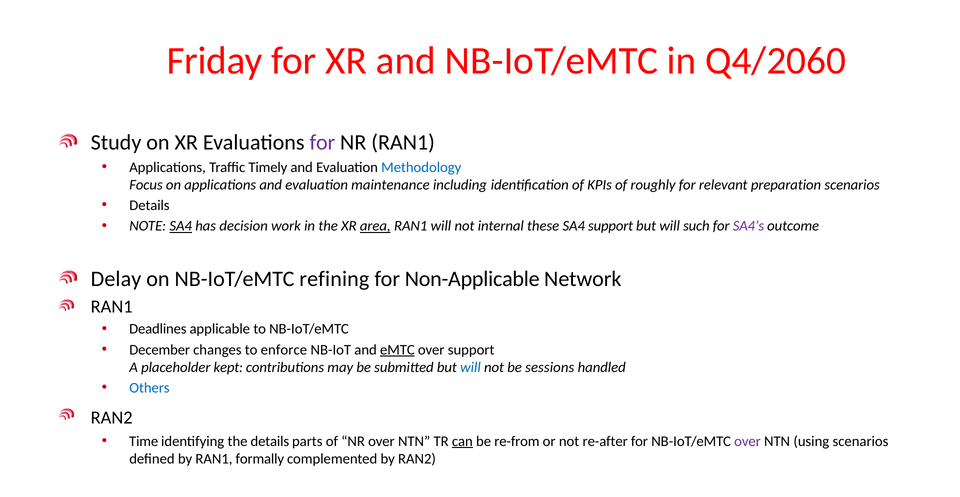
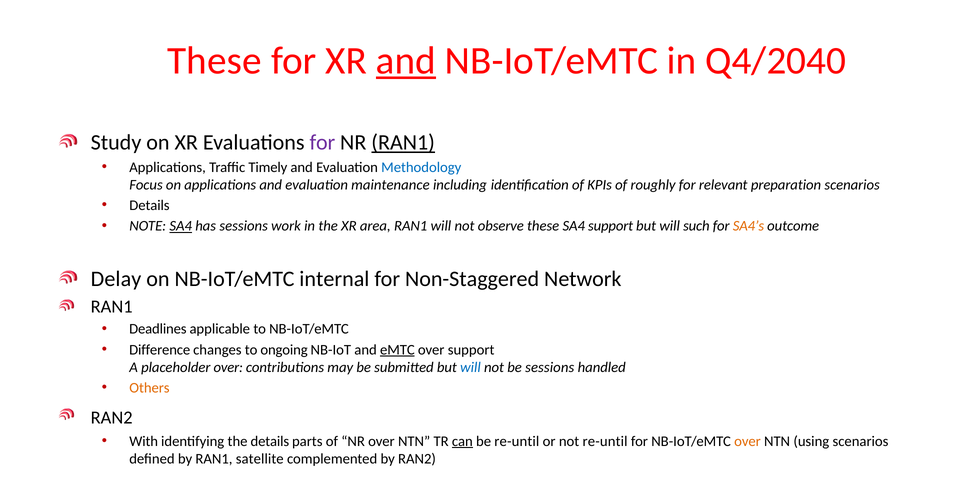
Friday at (215, 61): Friday -> These
and at (406, 61) underline: none -> present
Q4/2060: Q4/2060 -> Q4/2040
RAN1 at (403, 143) underline: none -> present
has decision: decision -> sessions
area underline: present -> none
internal: internal -> observe
SA4’s colour: purple -> orange
refining: refining -> internal
Non-Applicable: Non-Applicable -> Non-Staggered
December: December -> Difference
enforce: enforce -> ongoing
placeholder kept: kept -> over
Others colour: blue -> orange
Time: Time -> With
be re-from: re-from -> re-until
not re-after: re-after -> re-until
over at (748, 441) colour: purple -> orange
formally: formally -> satellite
